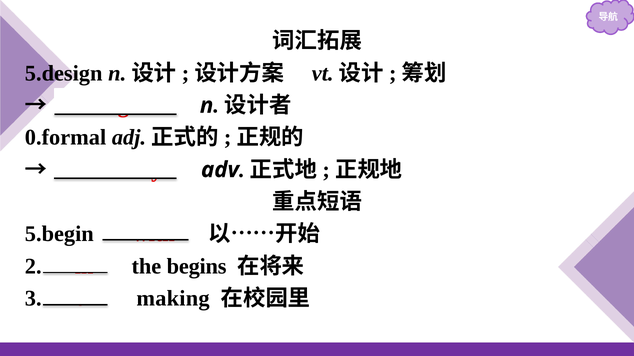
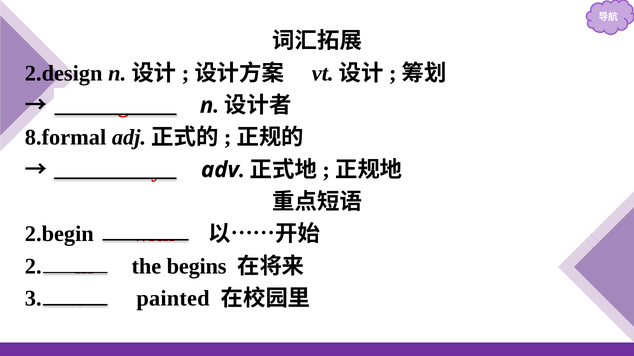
5.design: 5.design -> 2.design
0.formal: 0.formal -> 8.formal
5.begin: 5.begin -> 2.begin
making: making -> painted
